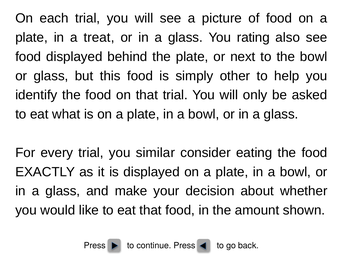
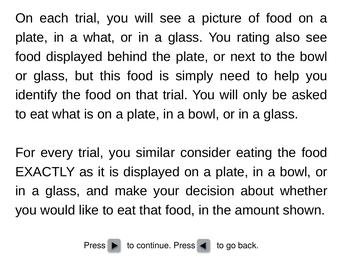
a treat: treat -> what
other: other -> need
